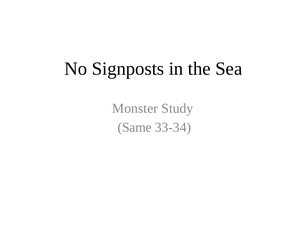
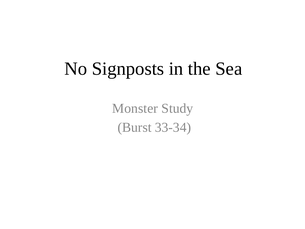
Same: Same -> Burst
